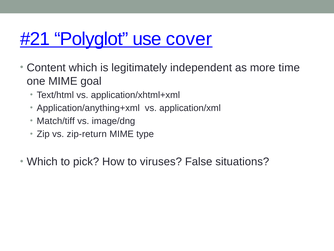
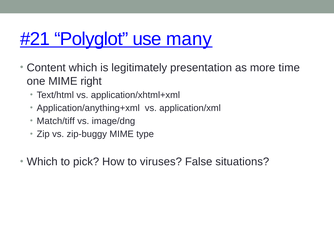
cover: cover -> many
independent: independent -> presentation
goal: goal -> right
zip-return: zip-return -> zip-buggy
